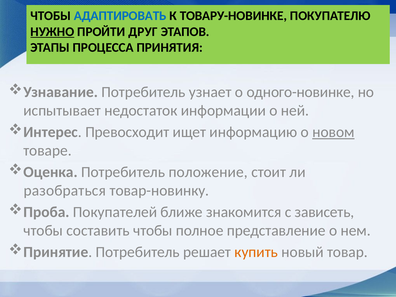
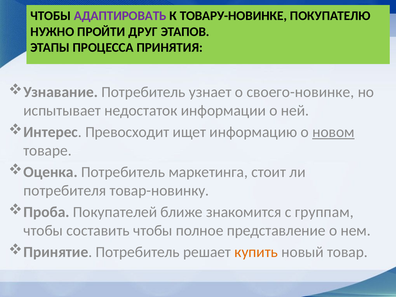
АДАПТИРОВАТЬ colour: blue -> purple
НУЖНО underline: present -> none
одного-новинке: одного-новинке -> своего-новинке
положение: положение -> маркетинга
разобраться: разобраться -> потребителя
зависеть: зависеть -> группам
